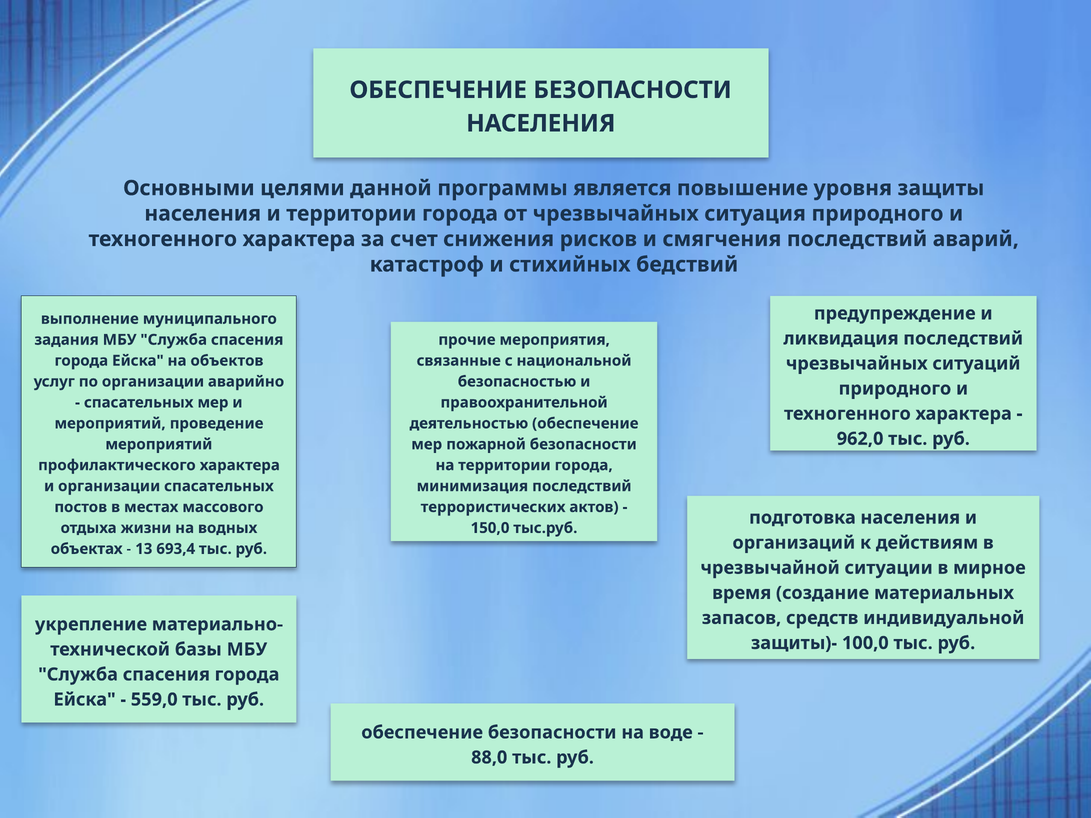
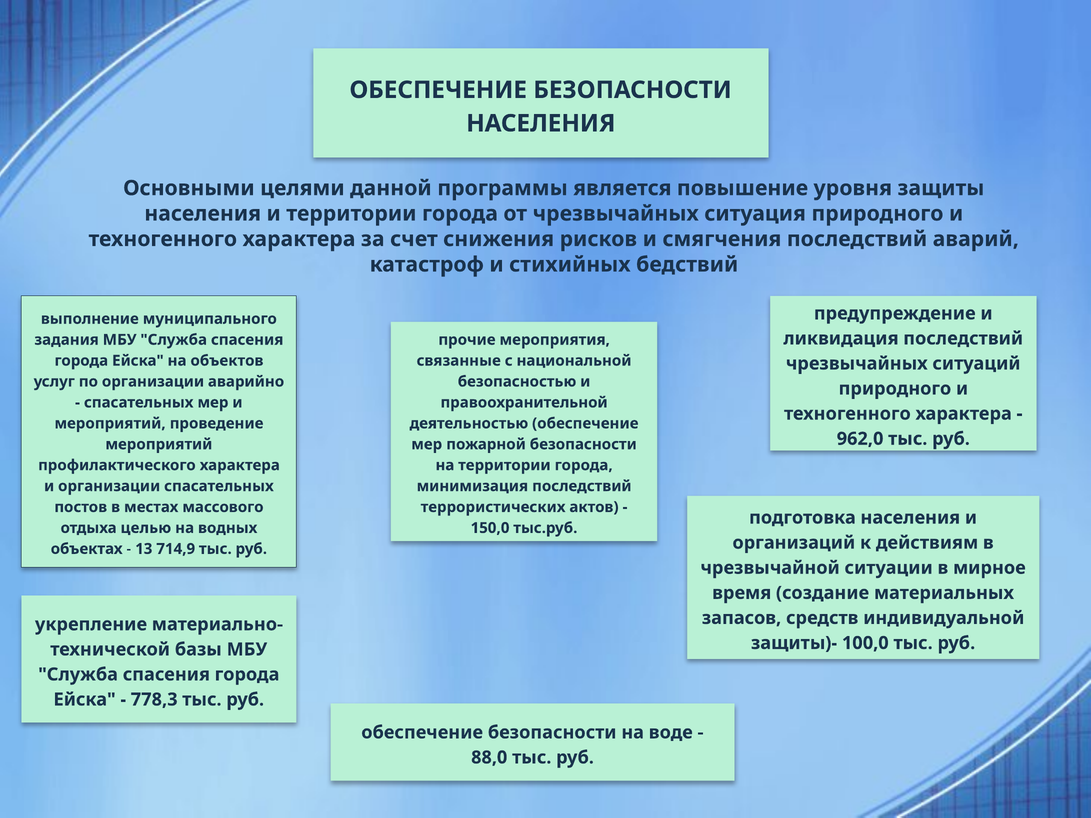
жизни: жизни -> целью
693,4: 693,4 -> 714,9
559,0: 559,0 -> 778,3
